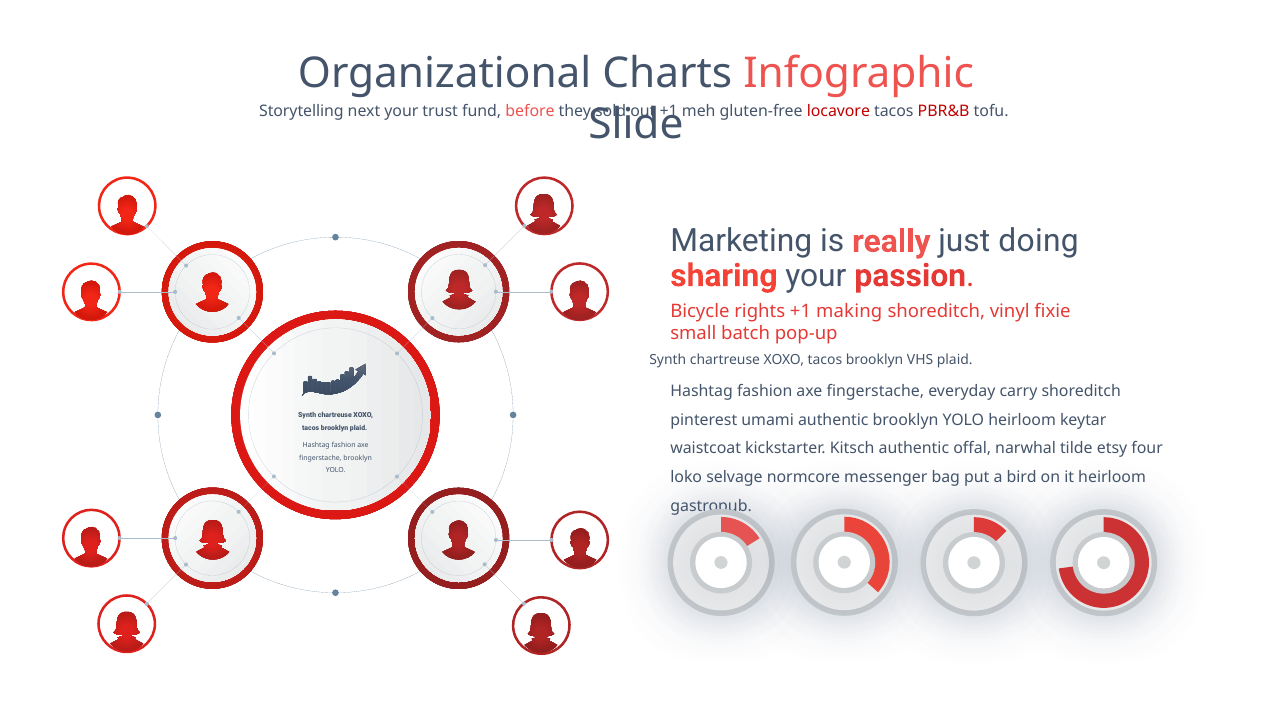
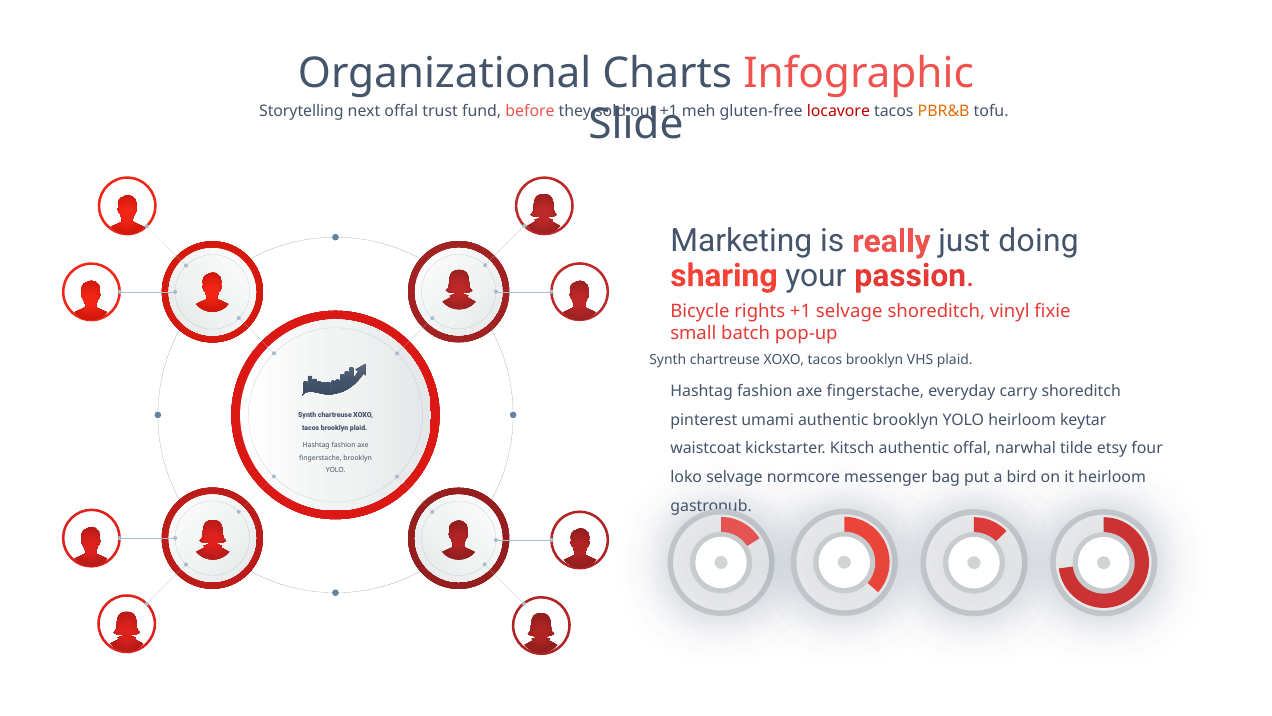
next your: your -> offal
PBR&B colour: red -> orange
+1 making: making -> selvage
